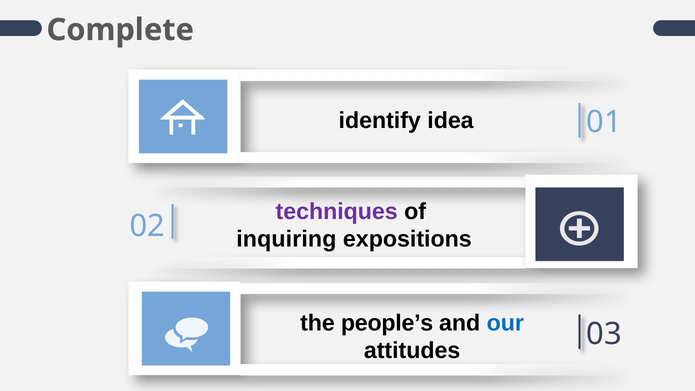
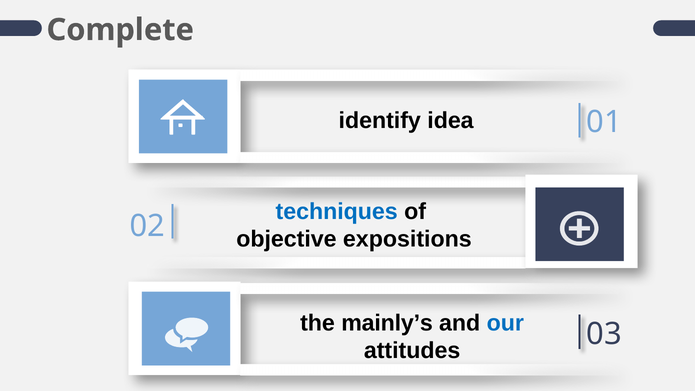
techniques colour: purple -> blue
inquiring: inquiring -> objective
people’s: people’s -> mainly’s
